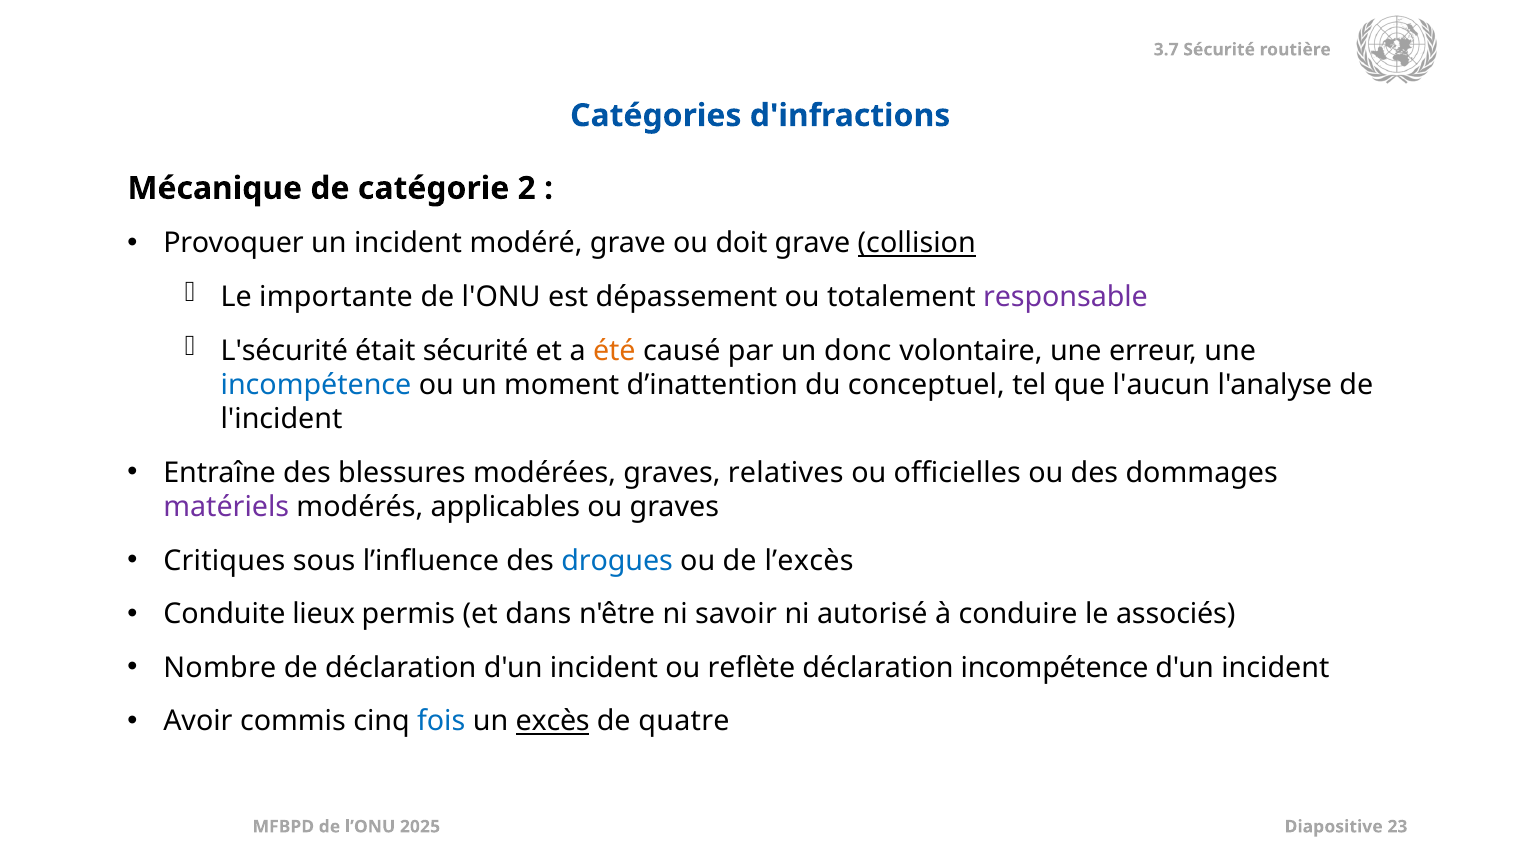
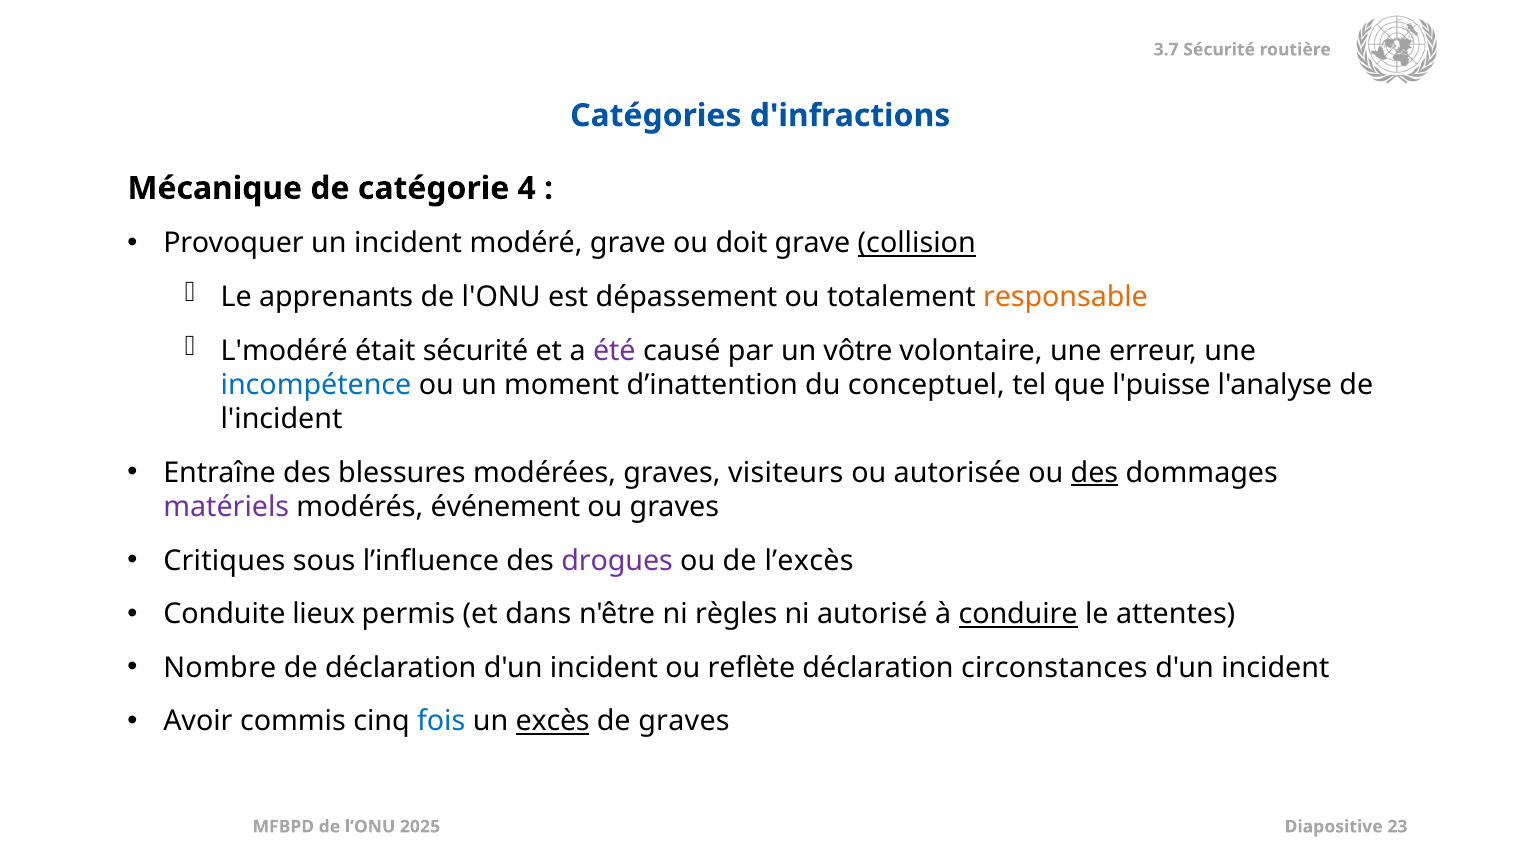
2: 2 -> 4
importante: importante -> apprenants
responsable colour: purple -> orange
L'sécurité: L'sécurité -> L'modéré
été colour: orange -> purple
donc: donc -> vôtre
l'aucun: l'aucun -> l'puisse
relatives: relatives -> visiteurs
officielles: officielles -> autorisée
des at (1094, 473) underline: none -> present
applicables: applicables -> événement
drogues colour: blue -> purple
savoir: savoir -> règles
conduire underline: none -> present
associés: associés -> attentes
déclaration incompétence: incompétence -> circonstances
de quatre: quatre -> graves
